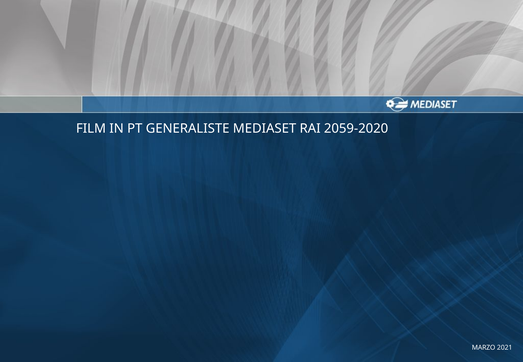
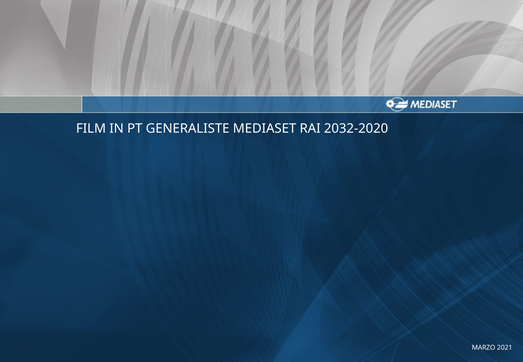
2059-2020: 2059-2020 -> 2032-2020
